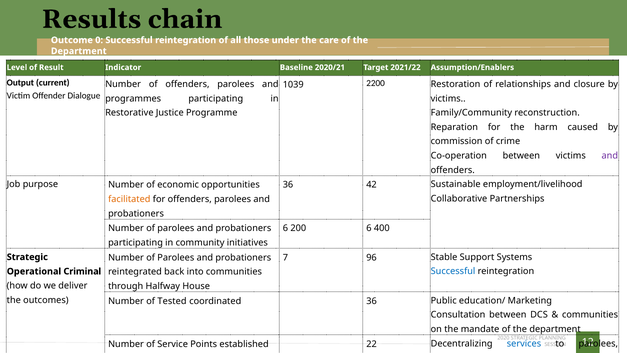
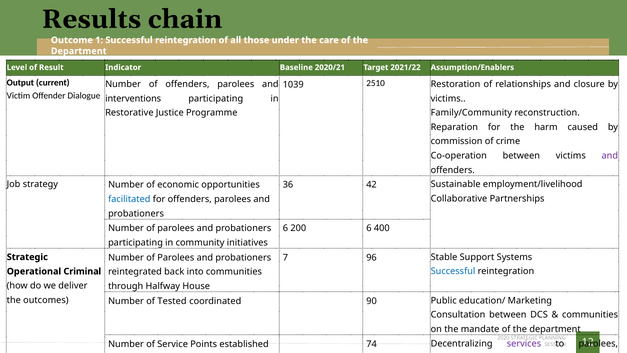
0: 0 -> 1
2200: 2200 -> 2510
programmes: programmes -> interventions
purpose: purpose -> strategy
facilitated colour: orange -> blue
coordinated 36: 36 -> 90
22: 22 -> 74
services colour: blue -> purple
